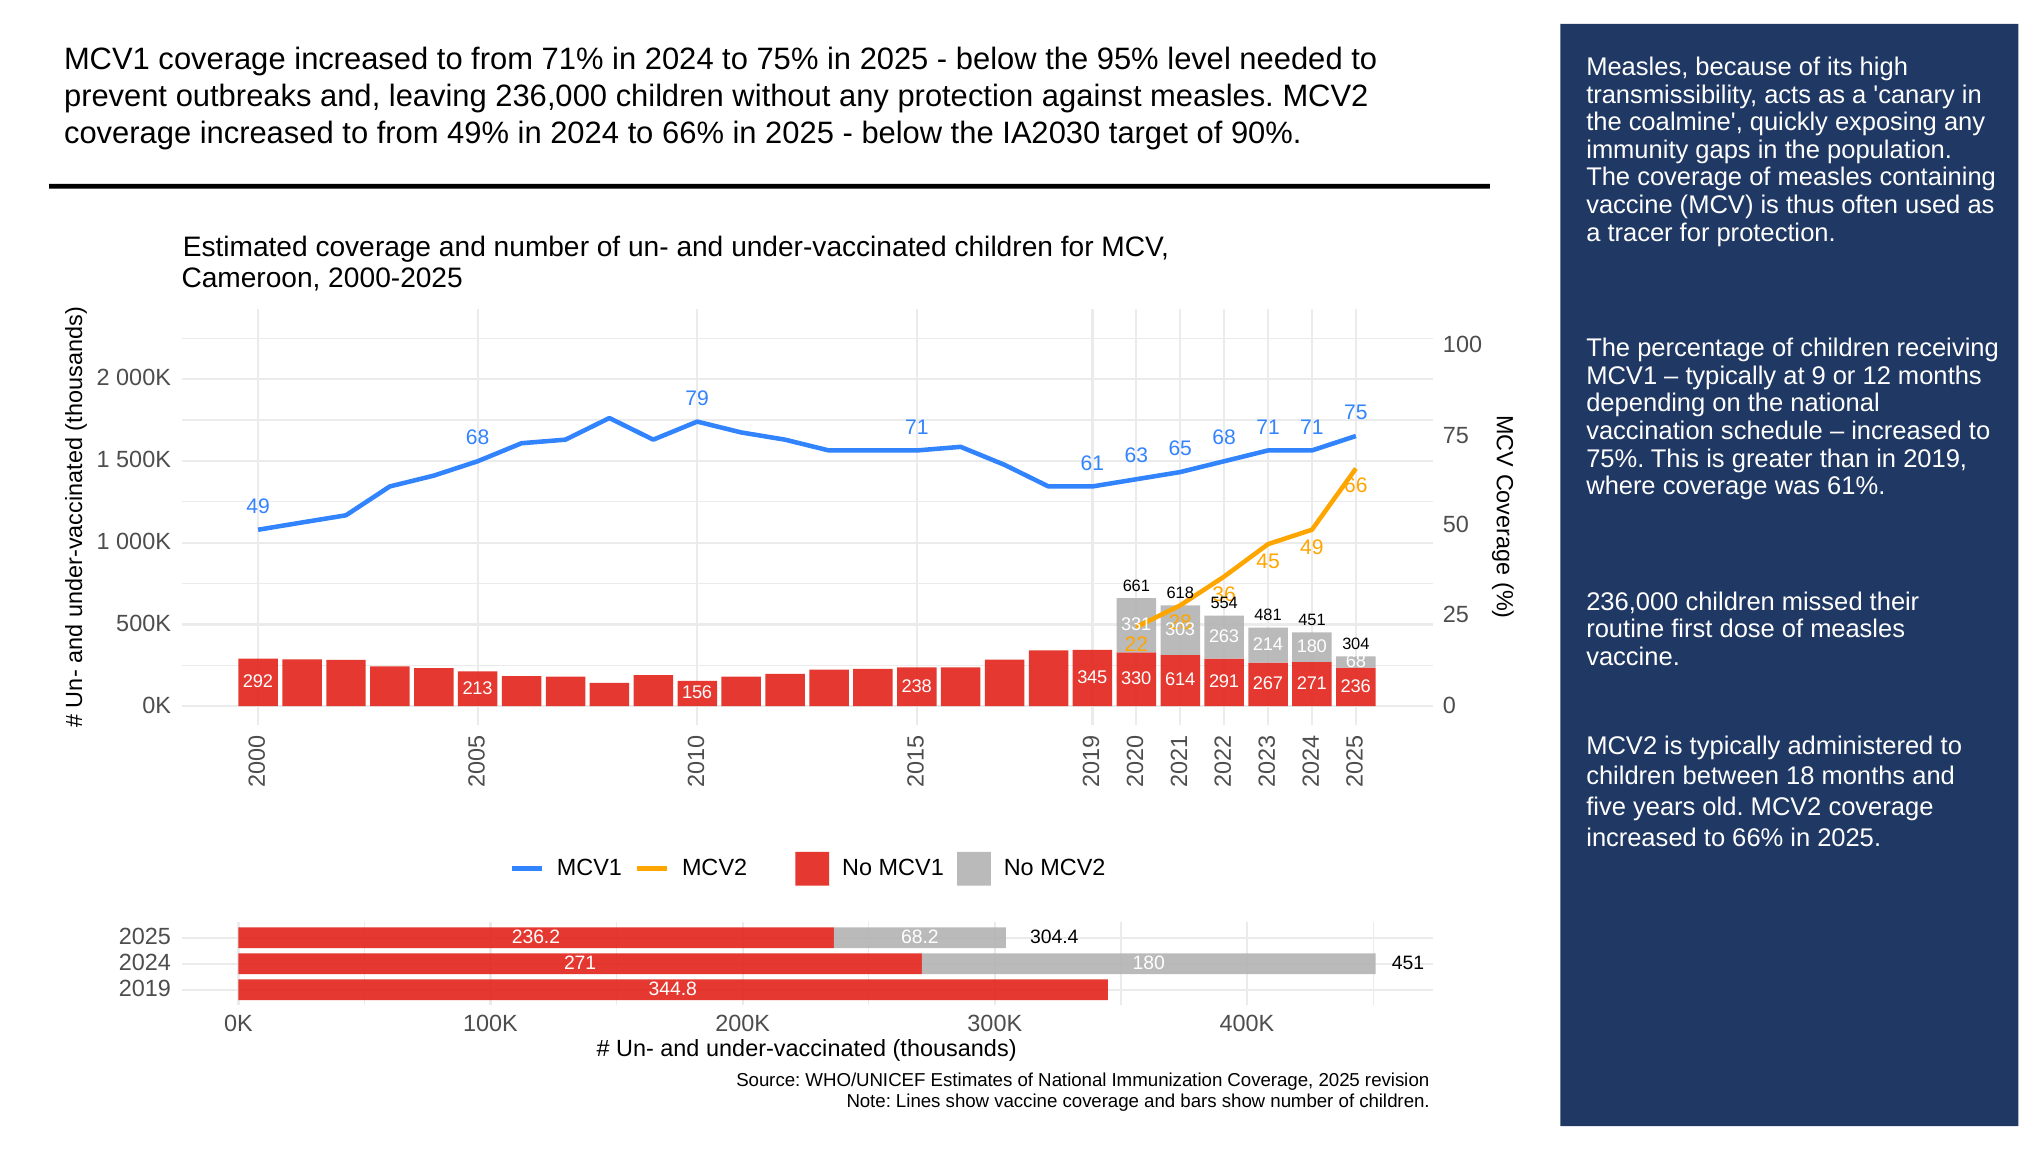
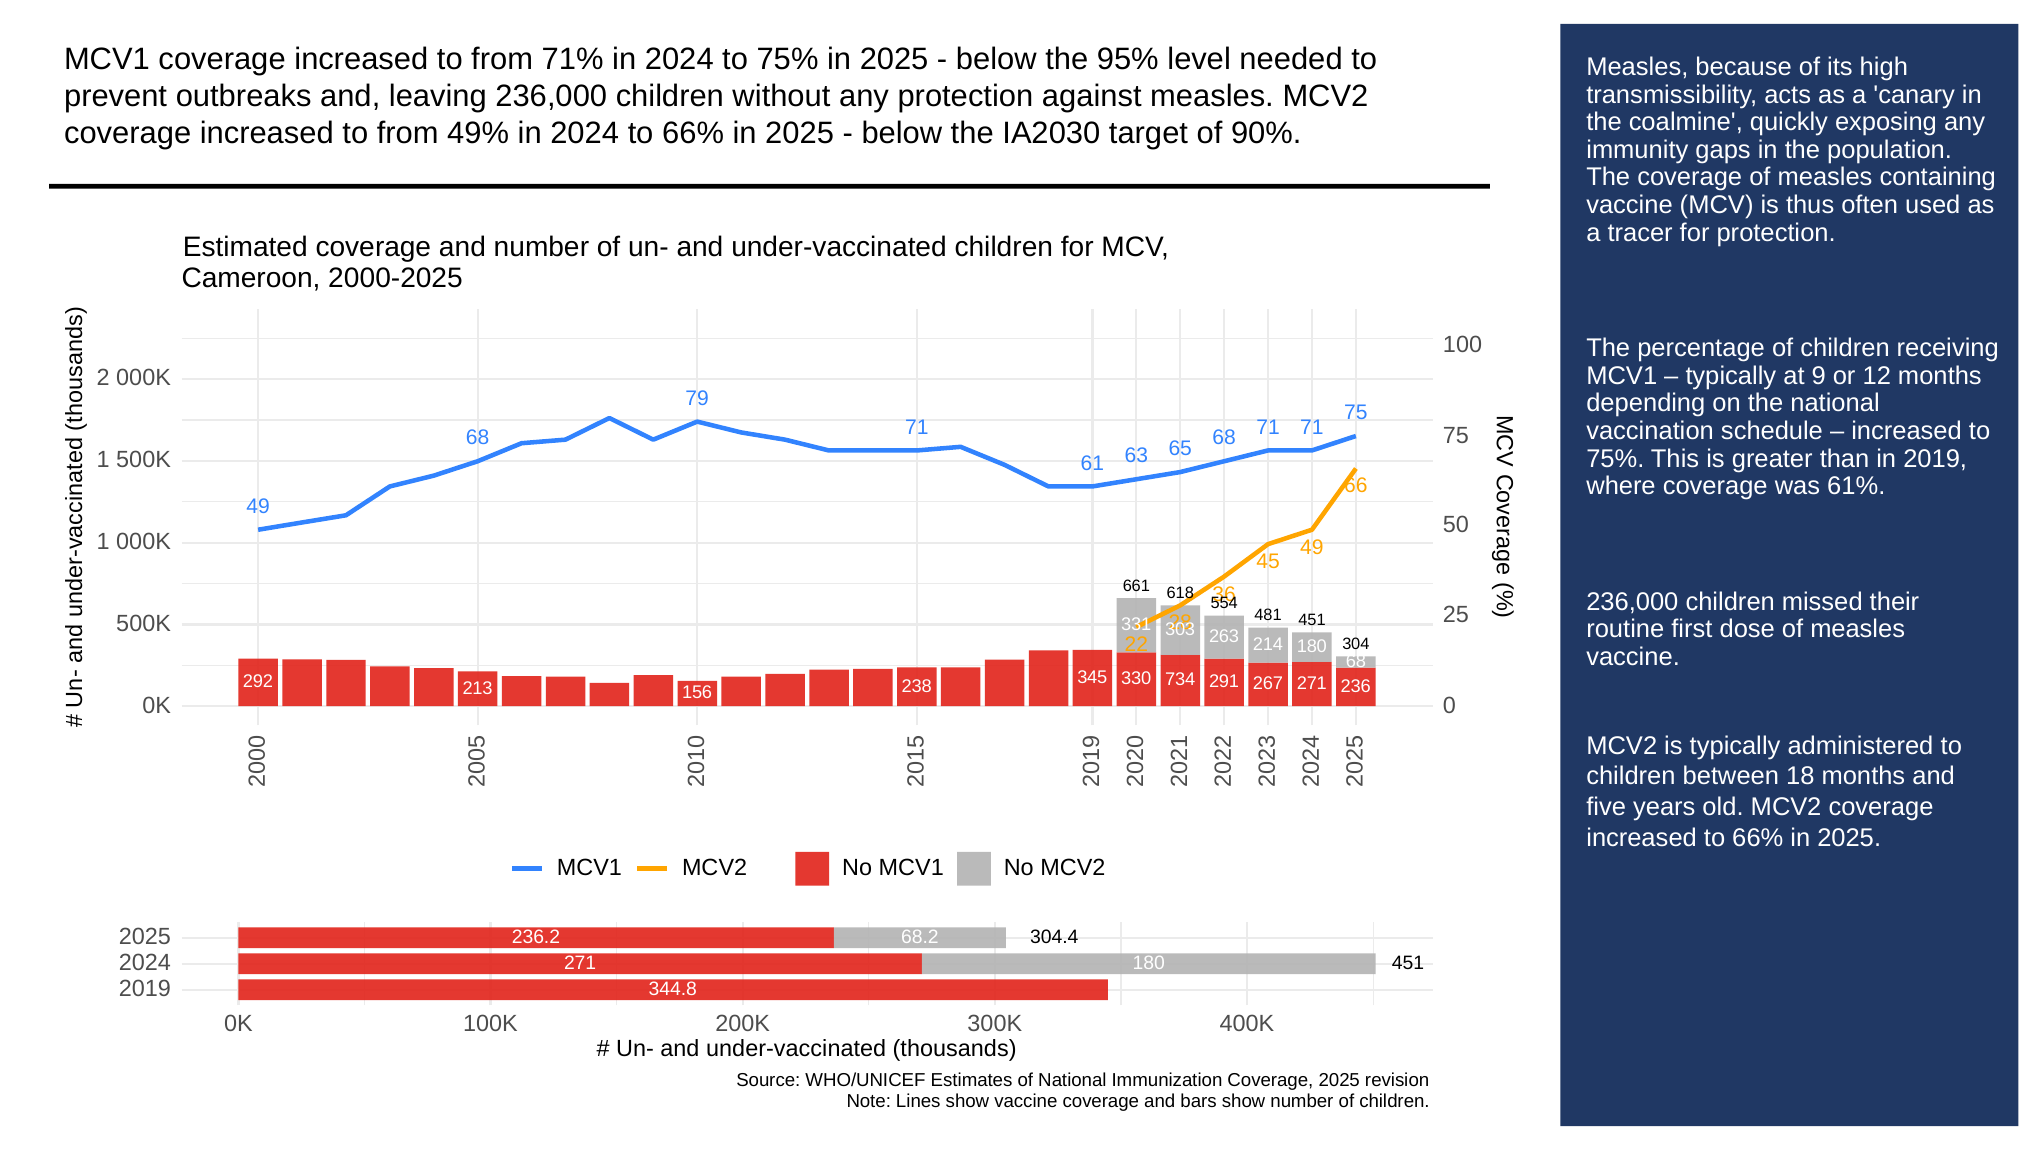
614: 614 -> 734
